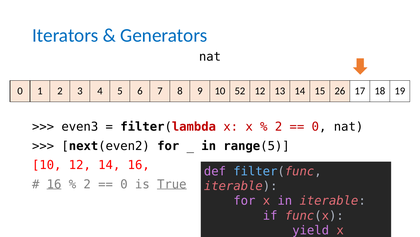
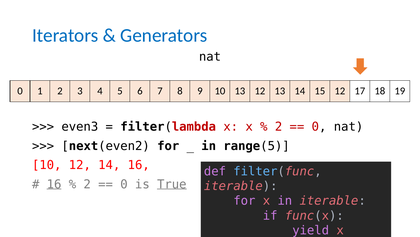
10 52: 52 -> 13
15 26: 26 -> 12
